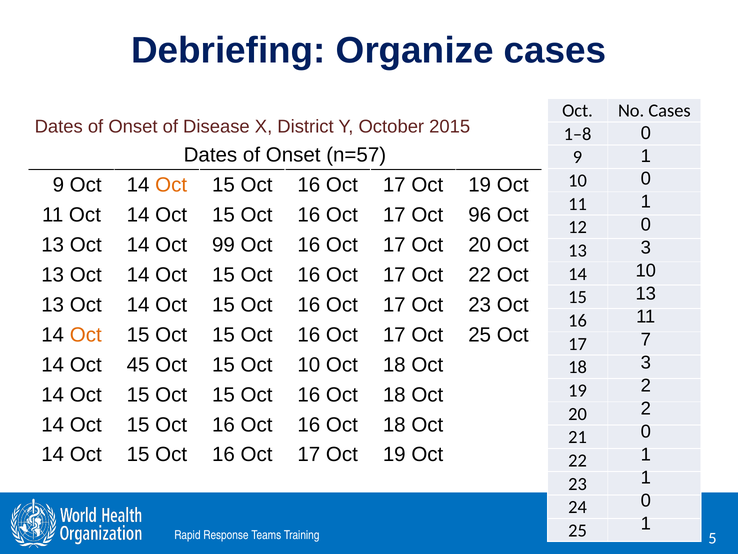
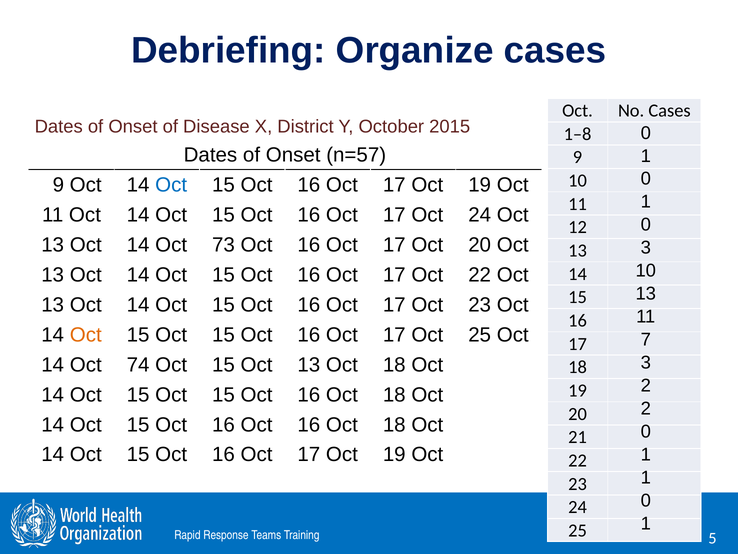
Oct at (171, 185) colour: orange -> blue
Oct 96: 96 -> 24
99: 99 -> 73
45: 45 -> 74
15 Oct 10: 10 -> 13
